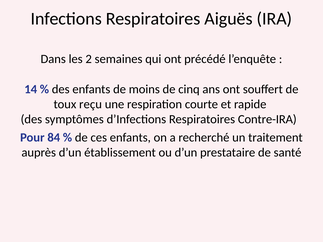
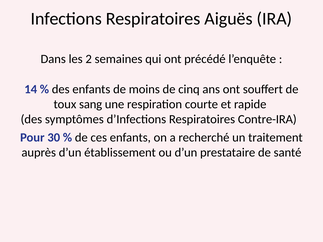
reçu: reçu -> sang
84: 84 -> 30
